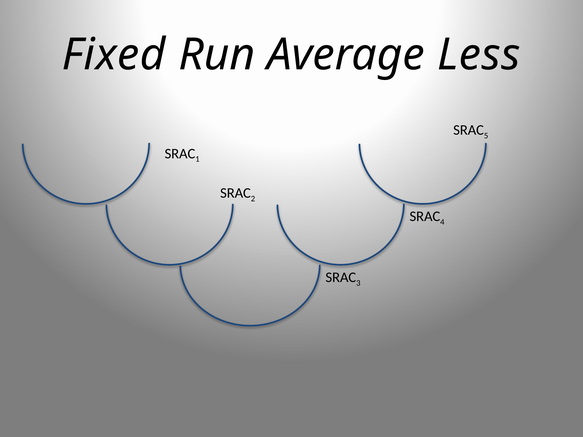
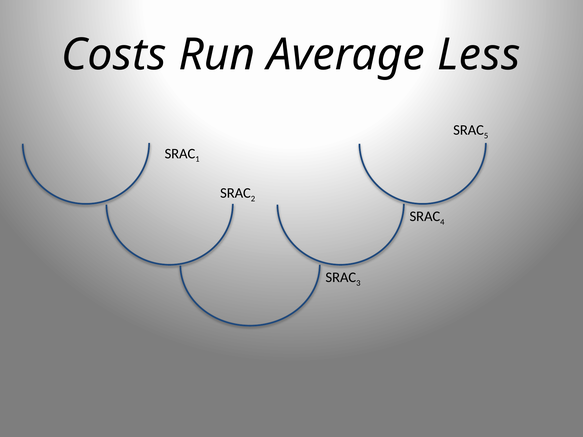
Fixed: Fixed -> Costs
